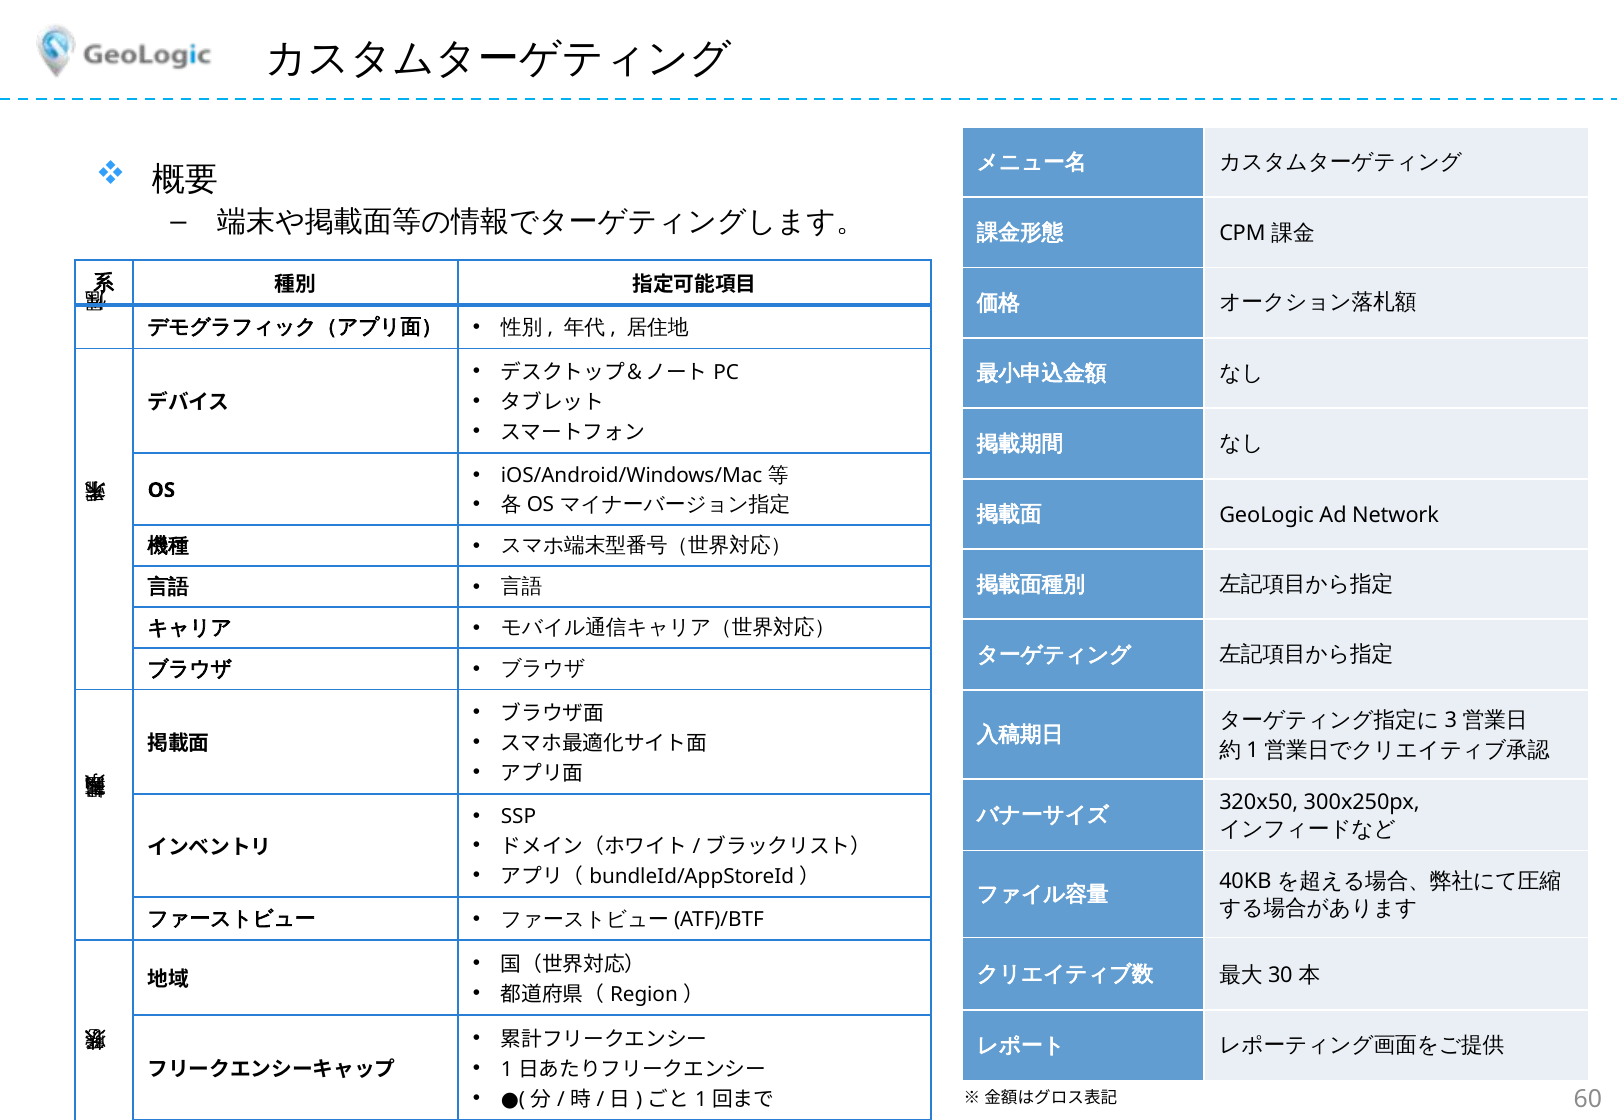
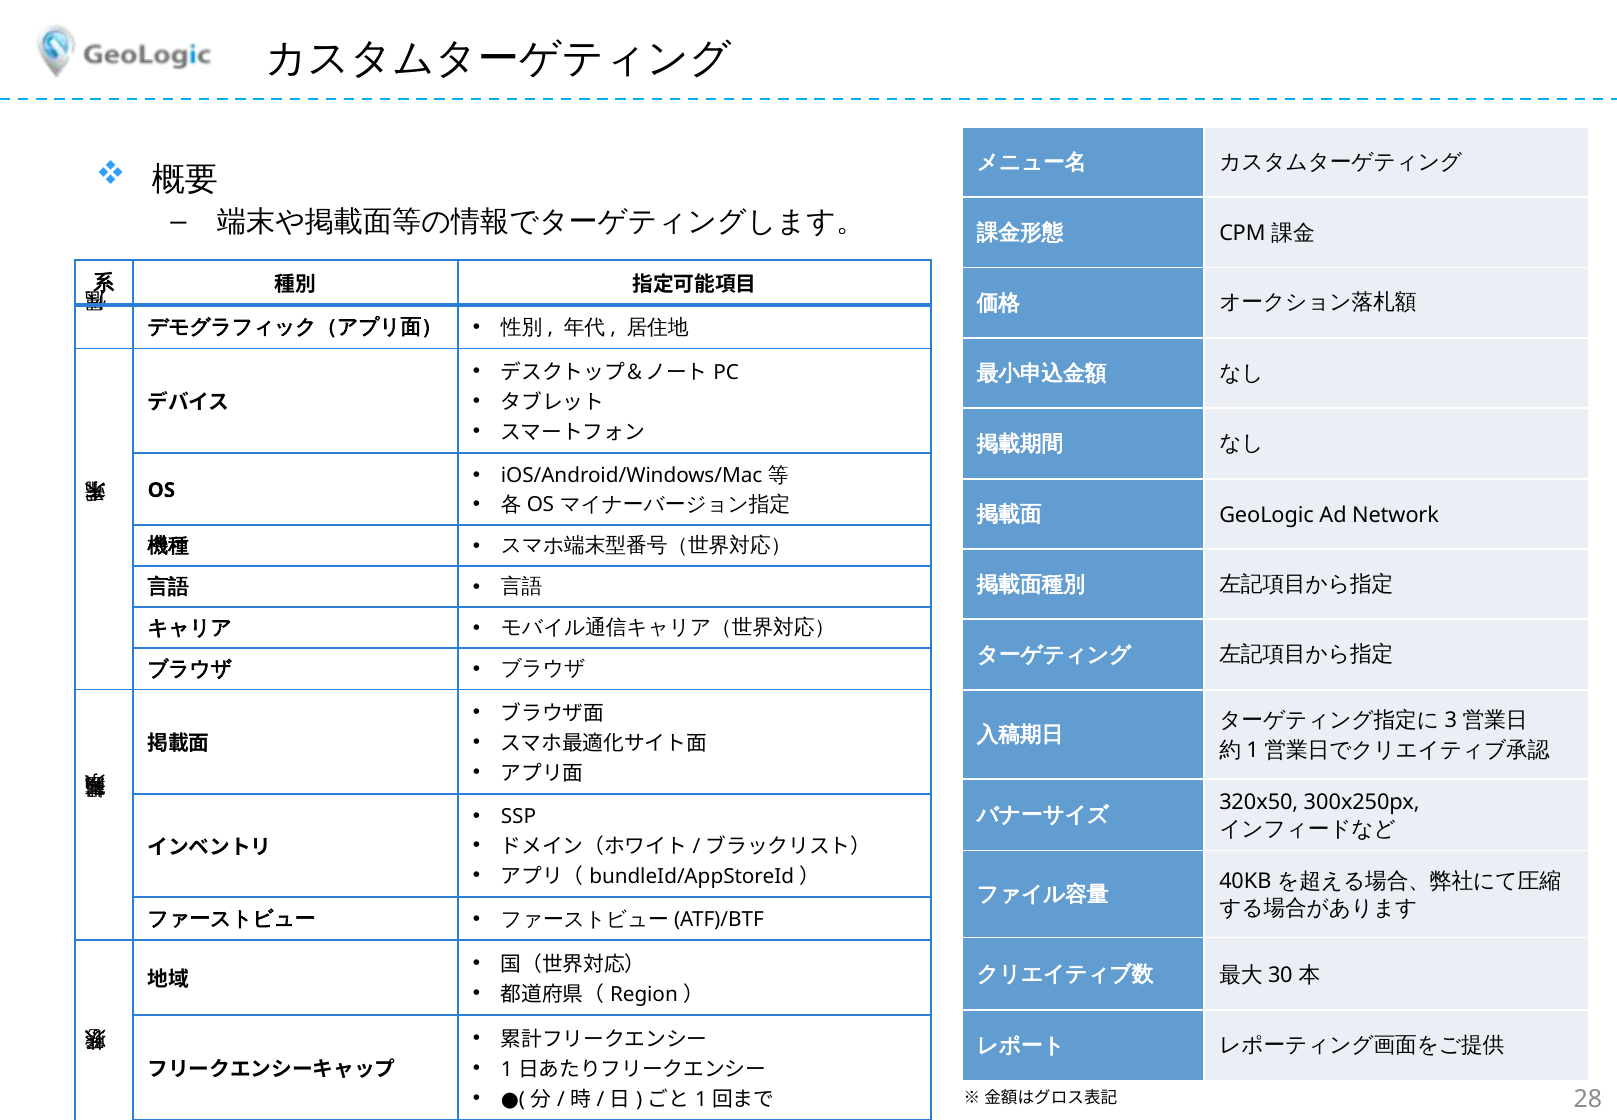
60: 60 -> 28
